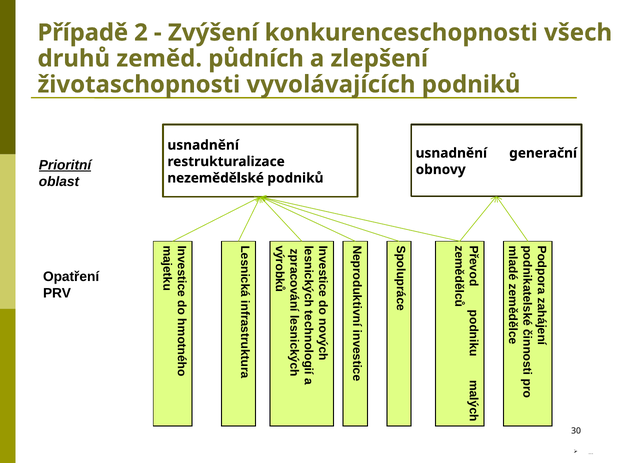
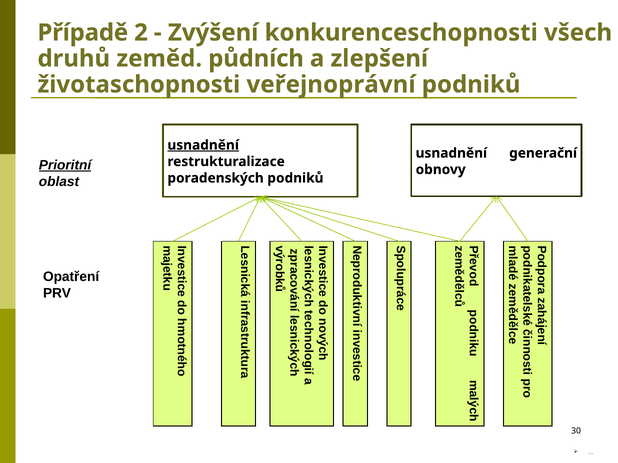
vyvolávajících: vyvolávajících -> veřejnoprávní
usnadnění at (203, 145) underline: none -> present
nezemědělské: nezemědělské -> poradenských
